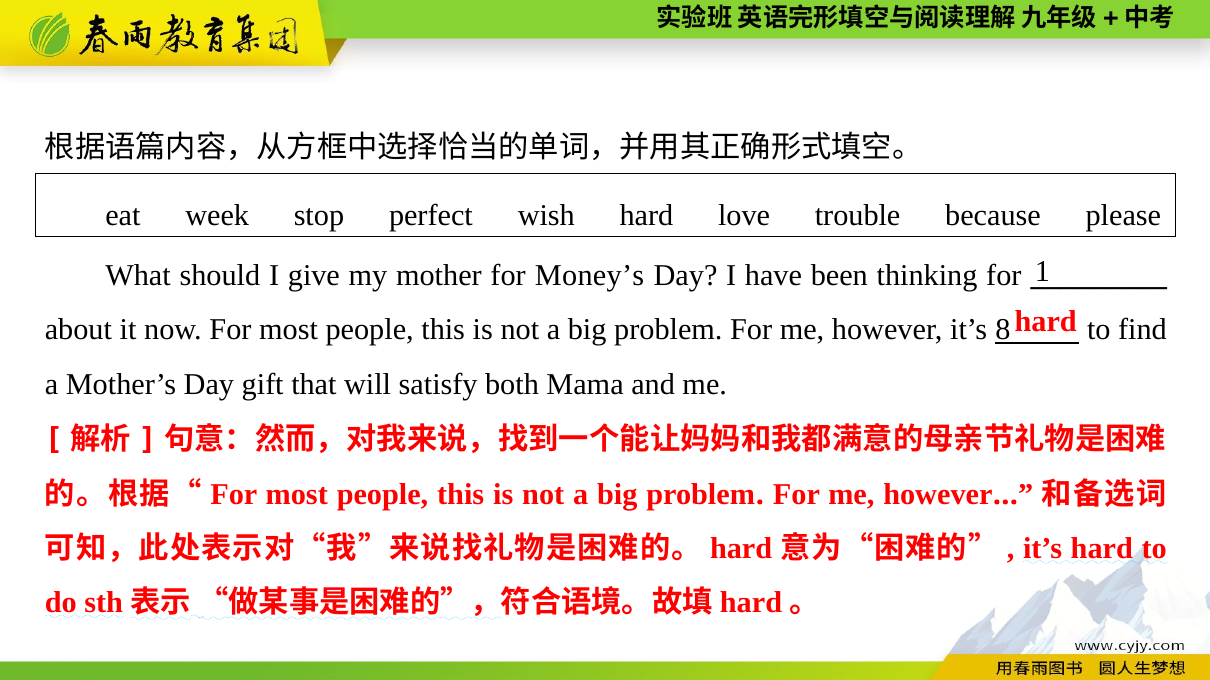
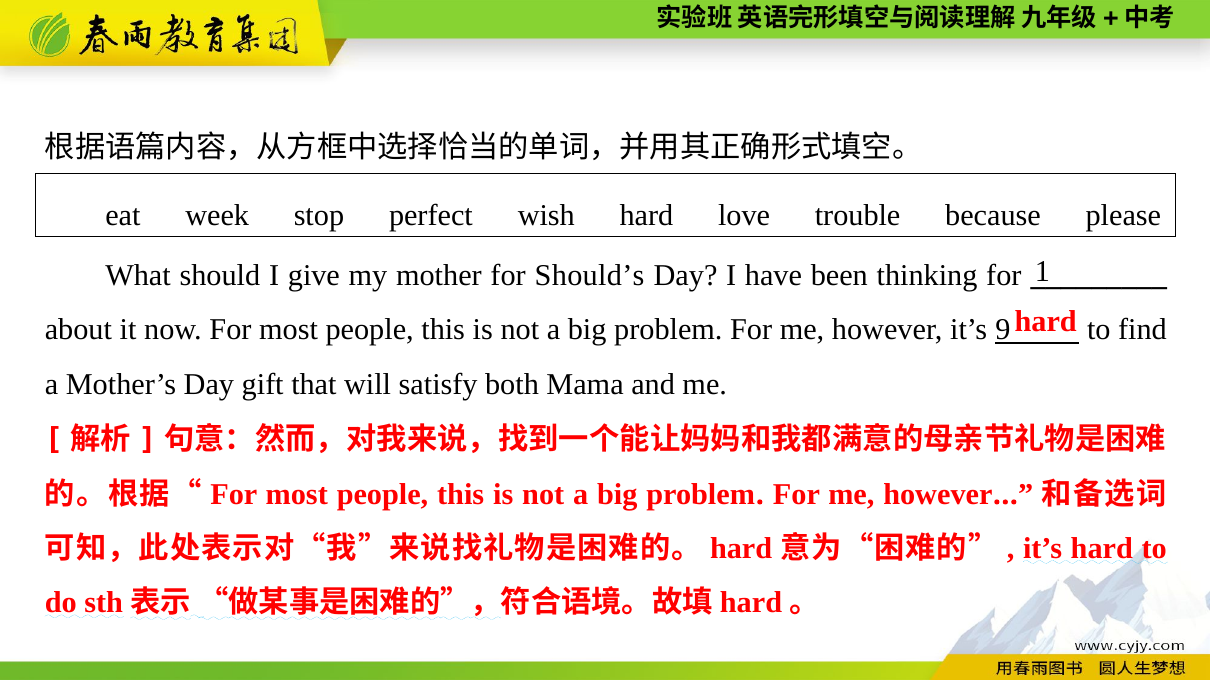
Money’s: Money’s -> Should’s
8: 8 -> 9
